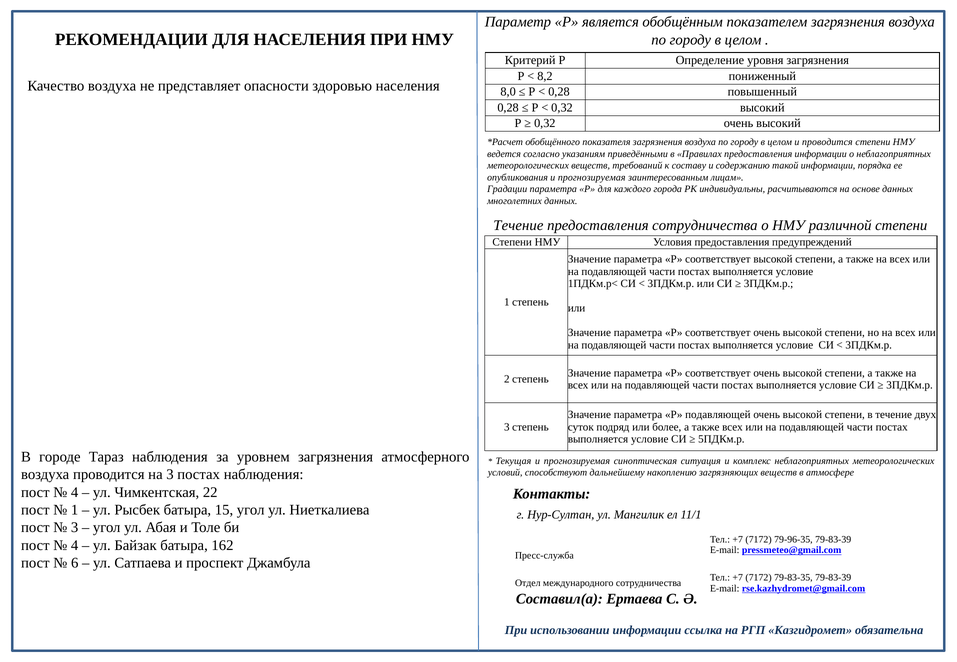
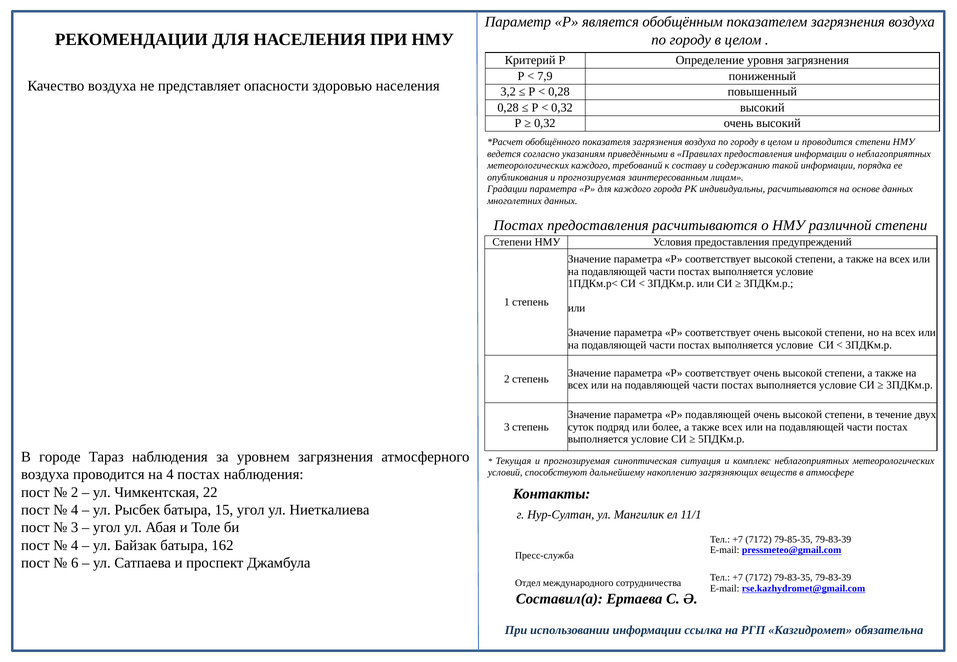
8,2: 8,2 -> 7,9
8,0: 8,0 -> 3,2
метеорологических веществ: веществ -> каждого
Течение at (518, 226): Течение -> Постах
предоставления сотрудничества: сотрудничества -> расчитываются
на 3: 3 -> 4
4 at (75, 493): 4 -> 2
1 at (75, 510): 1 -> 4
79-96-35: 79-96-35 -> 79-85-35
